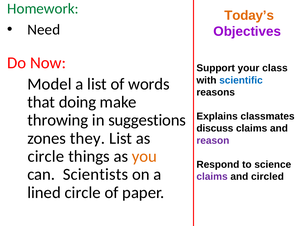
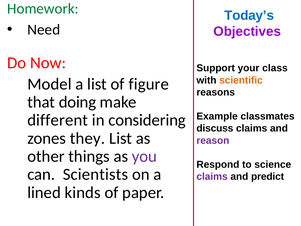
Today’s colour: orange -> blue
scientific colour: blue -> orange
words: words -> figure
Explains: Explains -> Example
throwing: throwing -> different
suggestions: suggestions -> considering
circle at (46, 156): circle -> other
you colour: orange -> purple
circled: circled -> predict
lined circle: circle -> kinds
